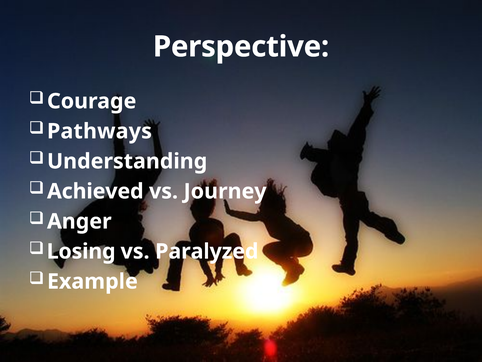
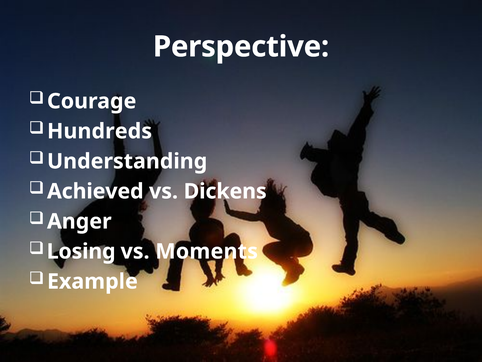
Pathways: Pathways -> Hundreds
Journey: Journey -> Dickens
Paralyzed: Paralyzed -> Moments
